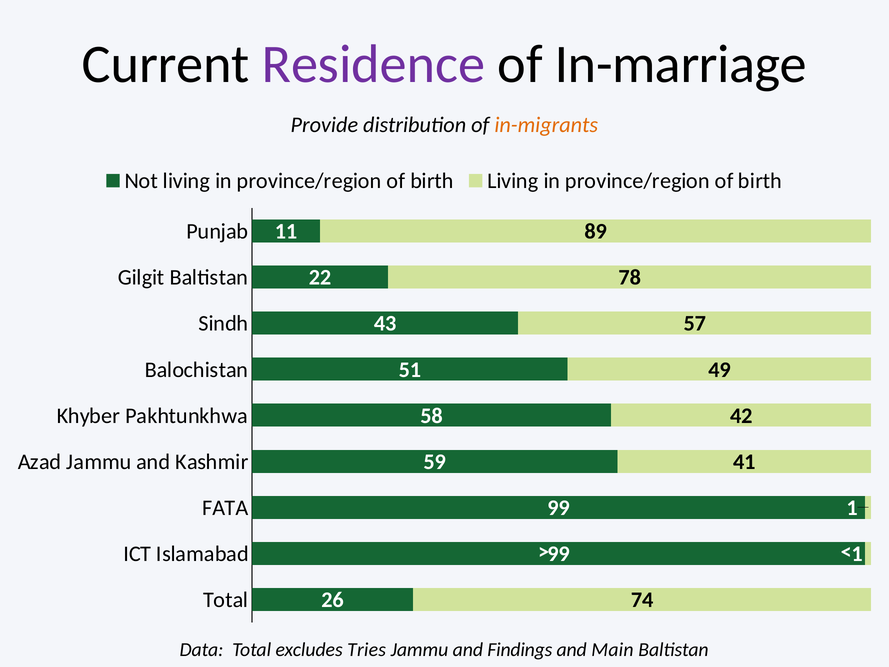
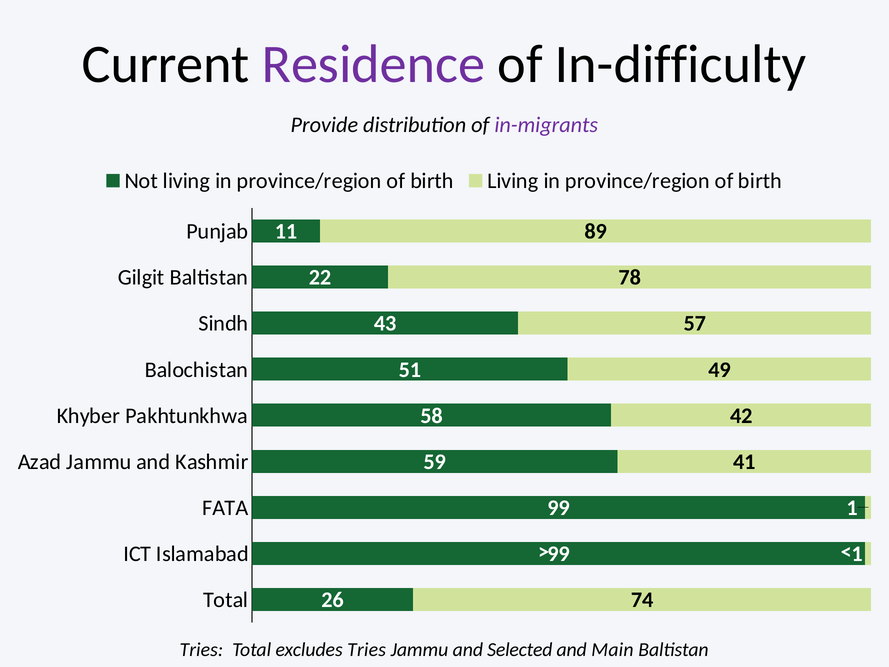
In-marriage: In-marriage -> In-difficulty
in-migrants colour: orange -> purple
Data at (201, 649): Data -> Tries
Findings: Findings -> Selected
